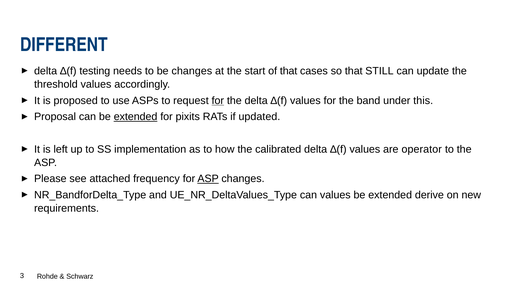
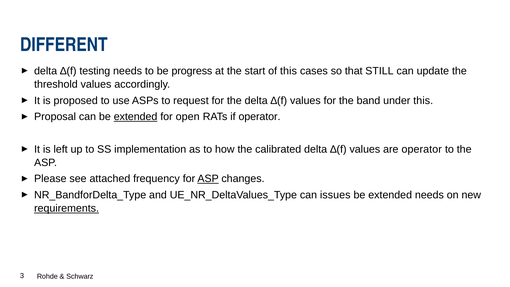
be changes: changes -> progress
of that: that -> this
for at (218, 101) underline: present -> none
pixits: pixits -> open
if updated: updated -> operator
can values: values -> issues
extended derive: derive -> needs
requirements underline: none -> present
